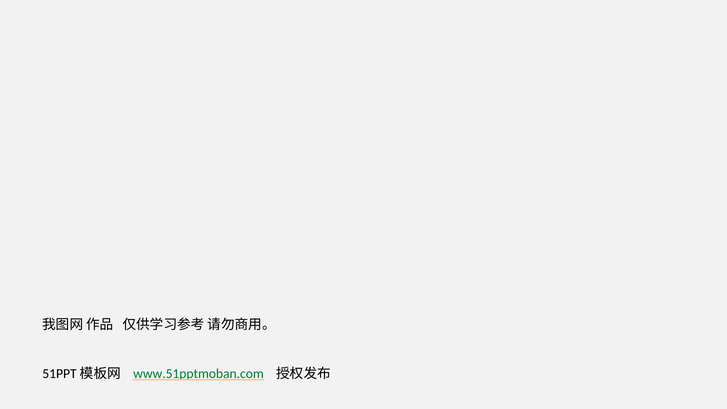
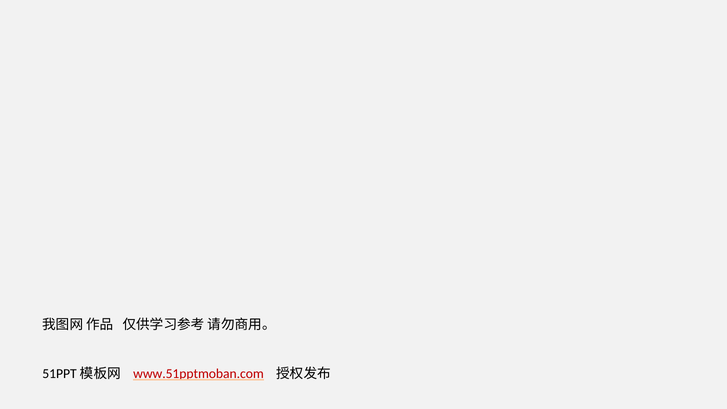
www.51pptmoban.com colour: green -> red
